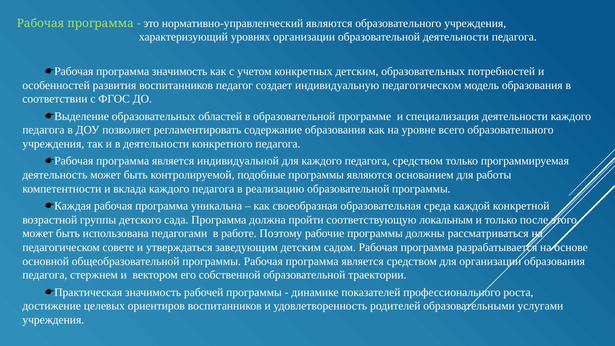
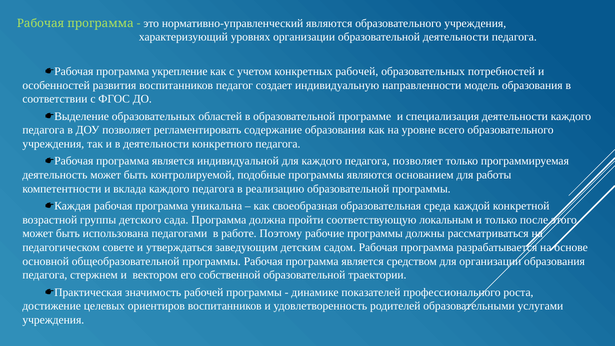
программа значимость: значимость -> укрепление
конкретных детским: детским -> рабочей
индивидуальную педагогическом: педагогическом -> направленности
педагога средством: средством -> позволяет
